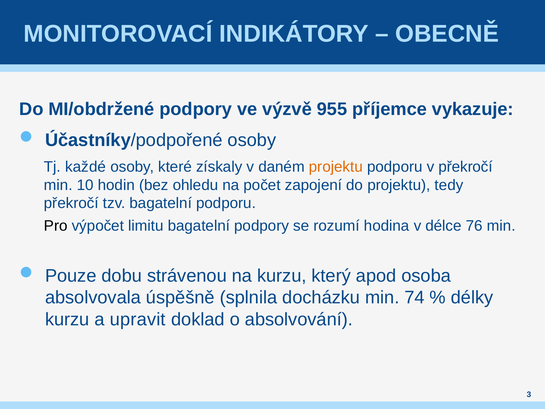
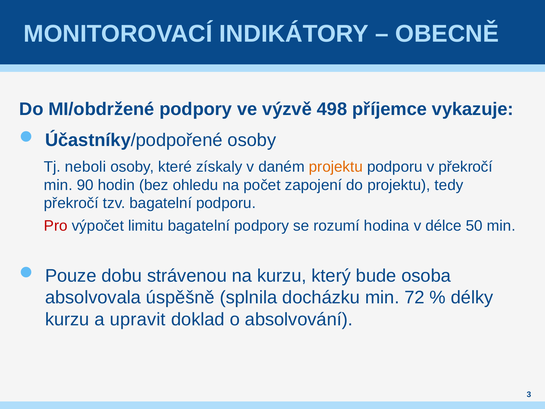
955: 955 -> 498
každé: každé -> neboli
10: 10 -> 90
Pro colour: black -> red
76: 76 -> 50
apod: apod -> bude
74: 74 -> 72
